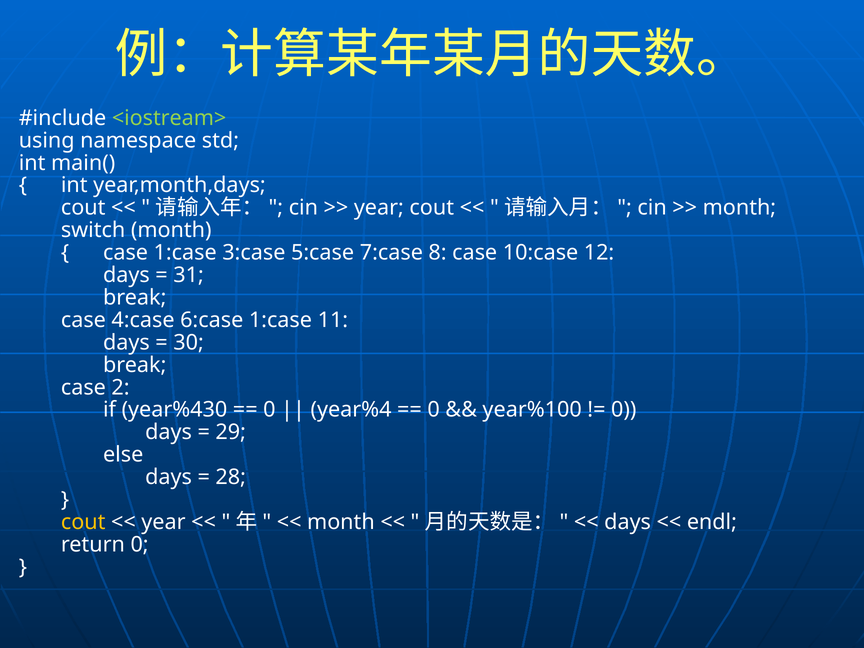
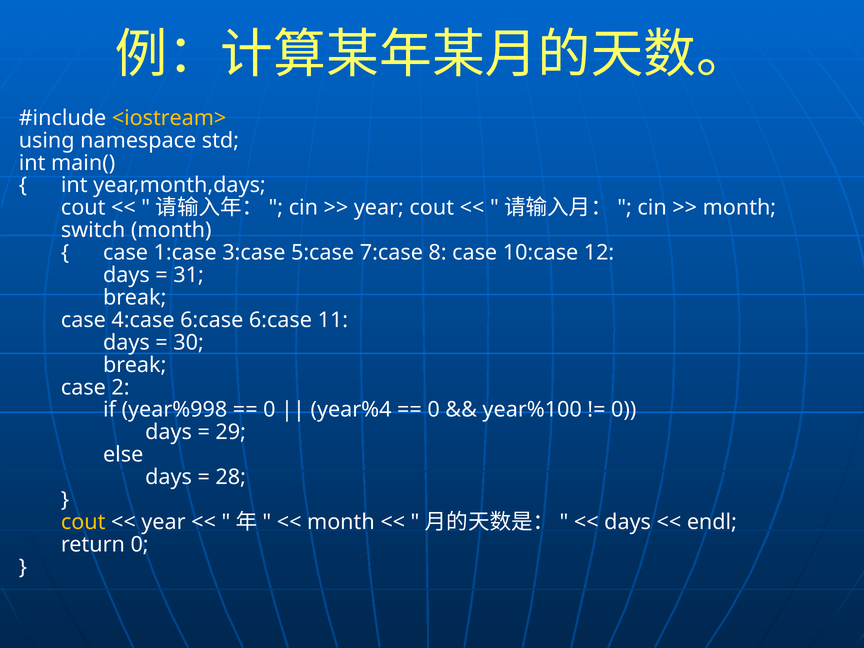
<iostream> colour: light green -> yellow
6:case 1:case: 1:case -> 6:case
year%430: year%430 -> year%998
